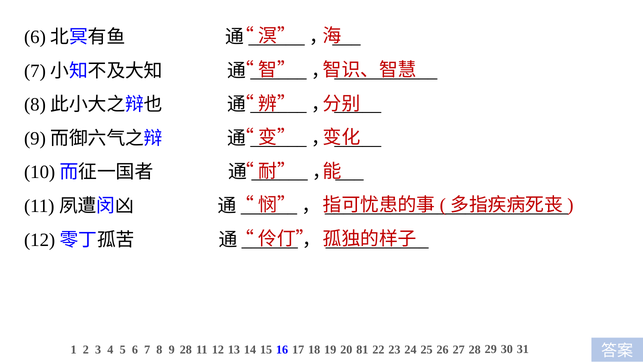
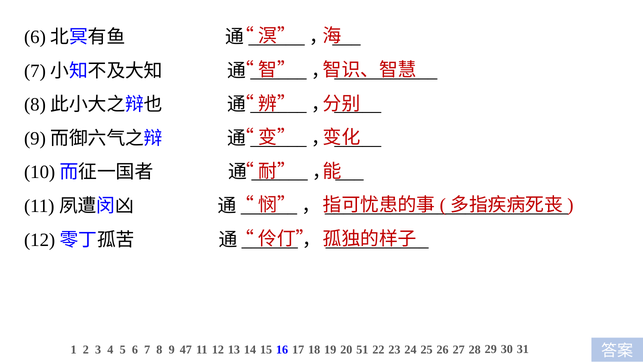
9 28: 28 -> 47
81: 81 -> 51
